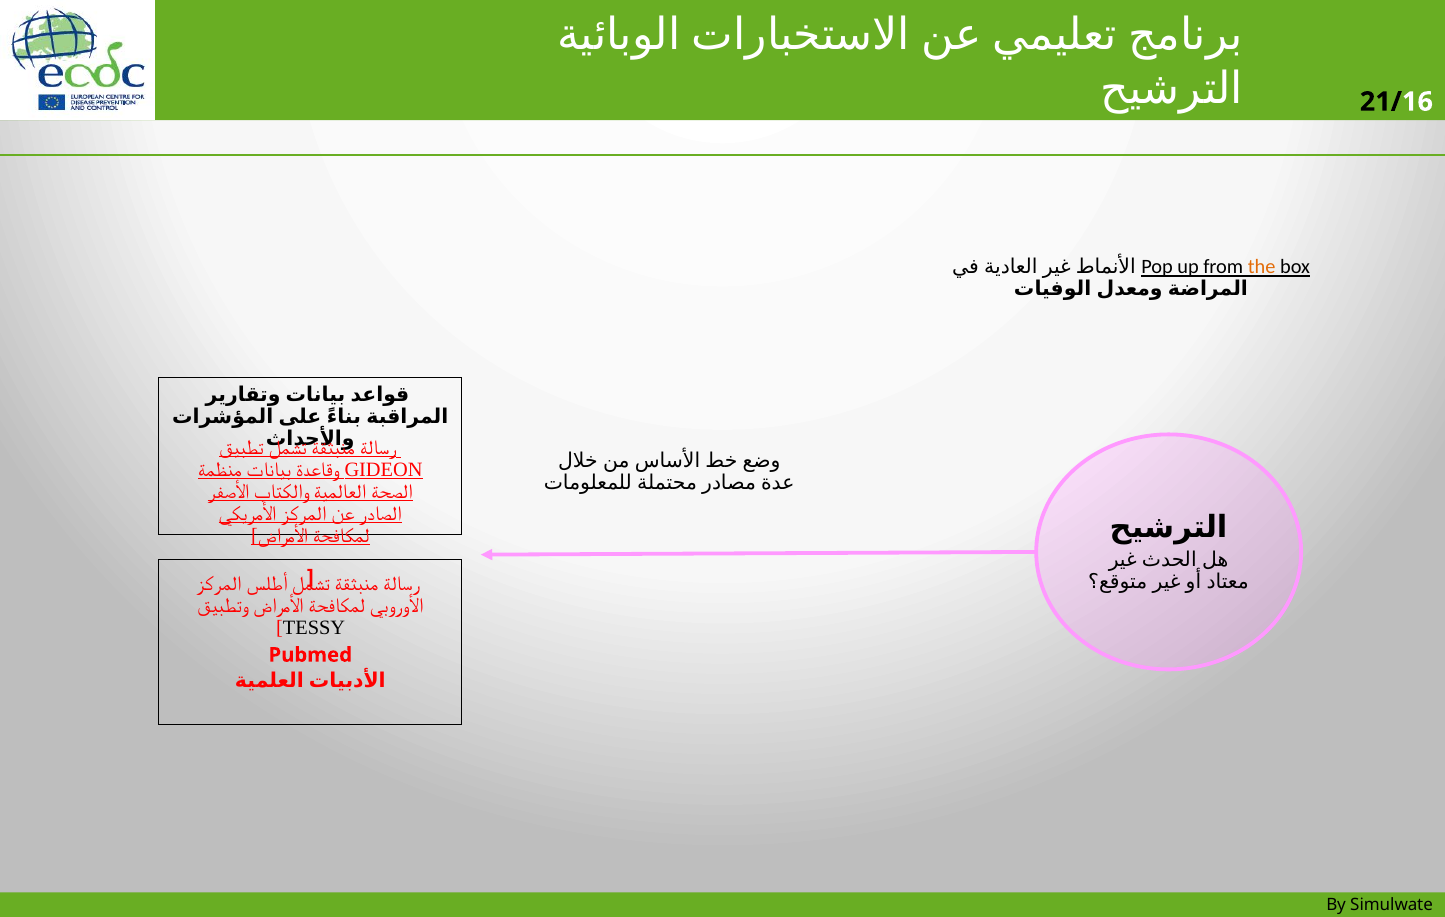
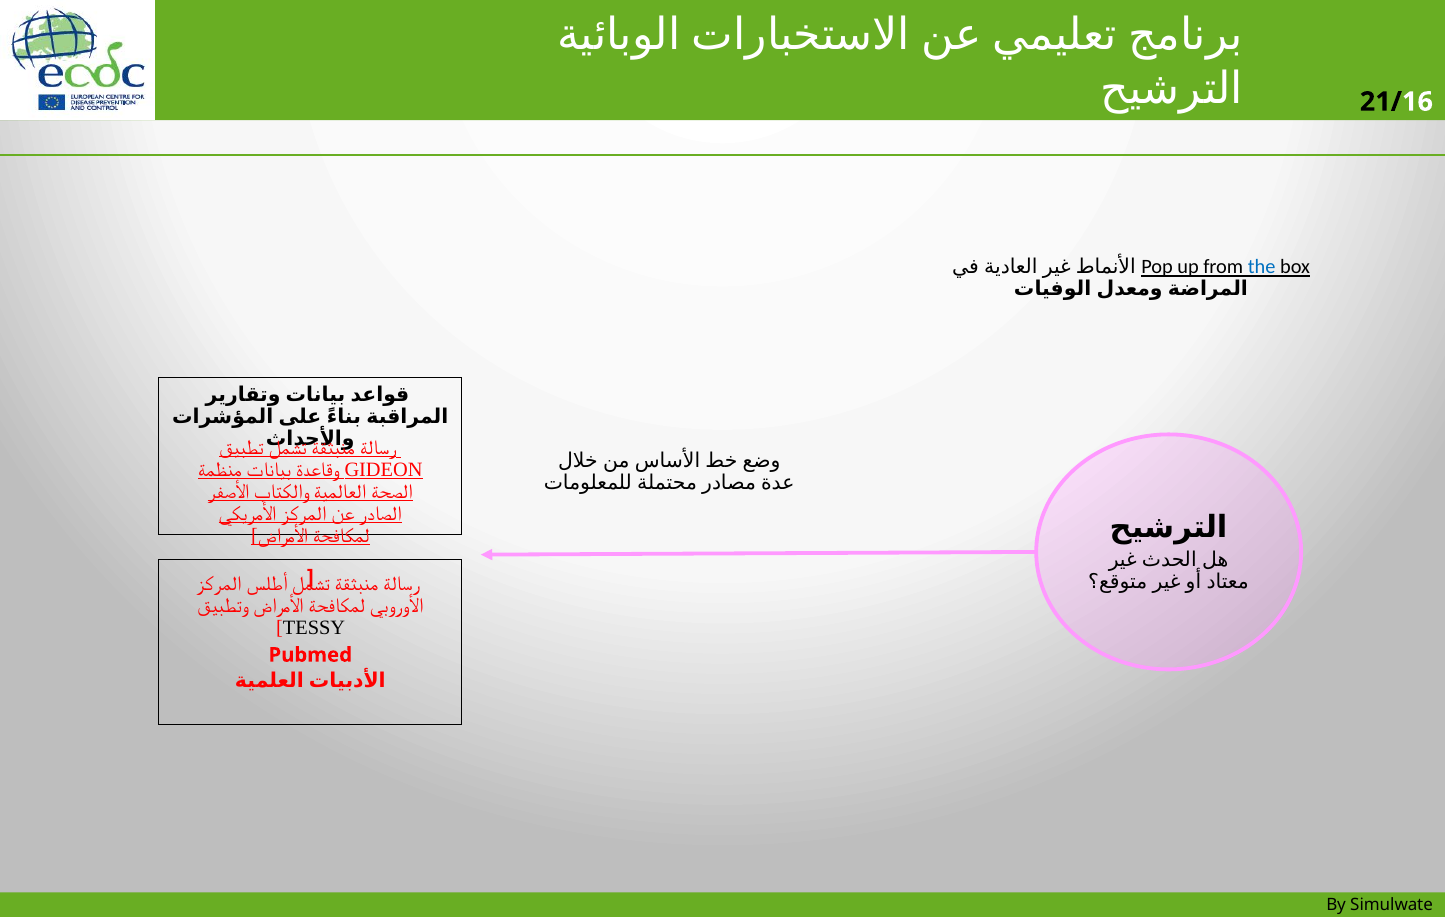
the colour: orange -> blue
